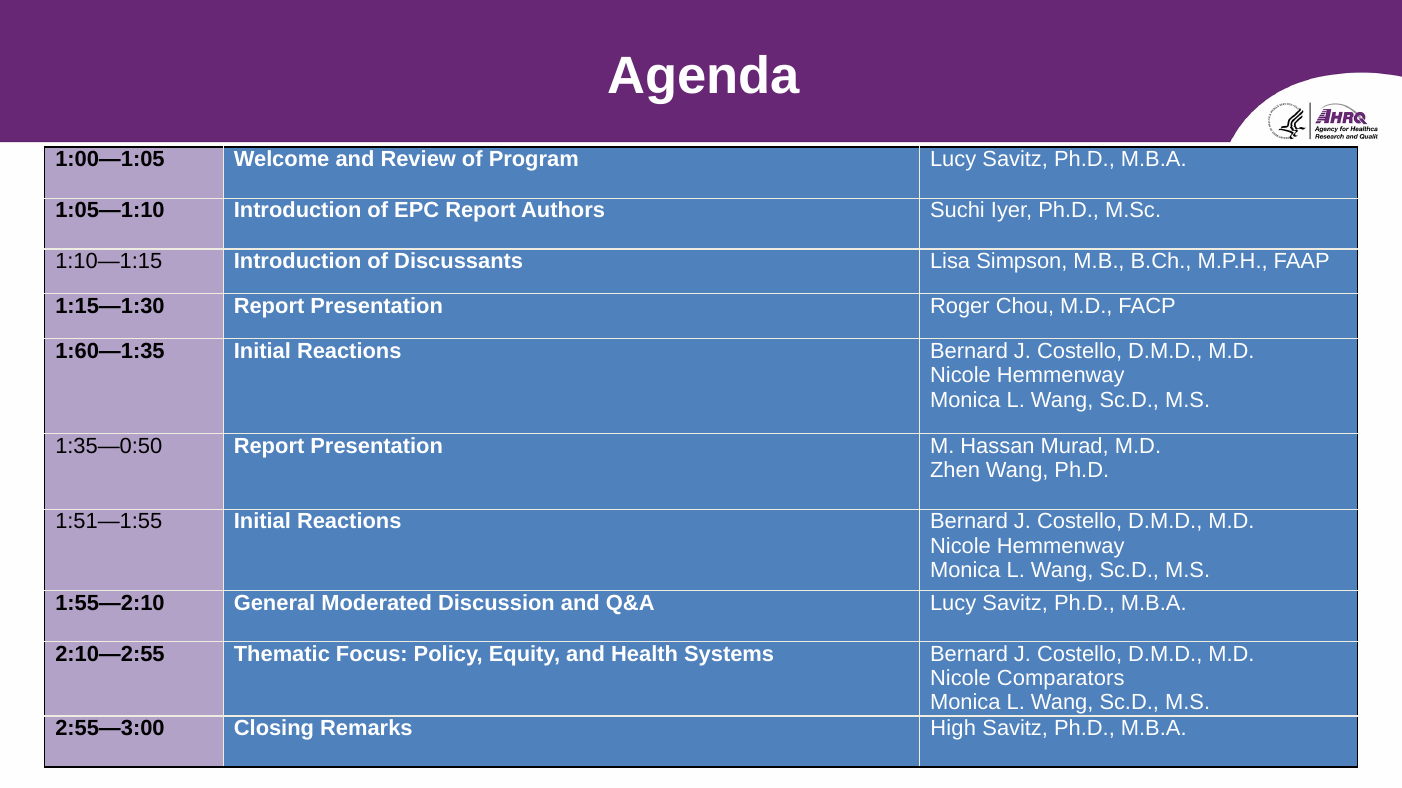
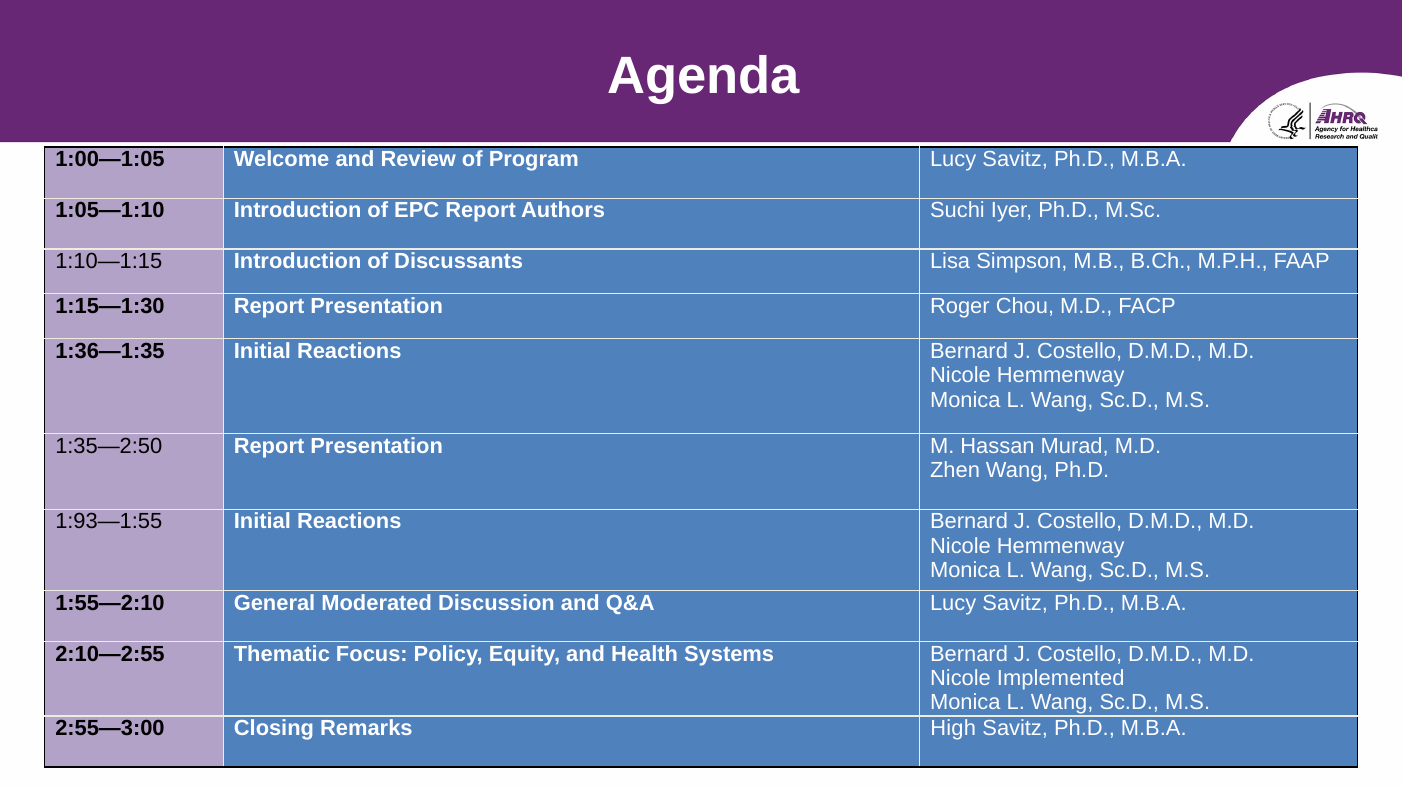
1:60—1:35: 1:60—1:35 -> 1:36—1:35
1:35—0:50: 1:35—0:50 -> 1:35—2:50
1:51—1:55: 1:51—1:55 -> 1:93—1:55
Comparators: Comparators -> Implemented
